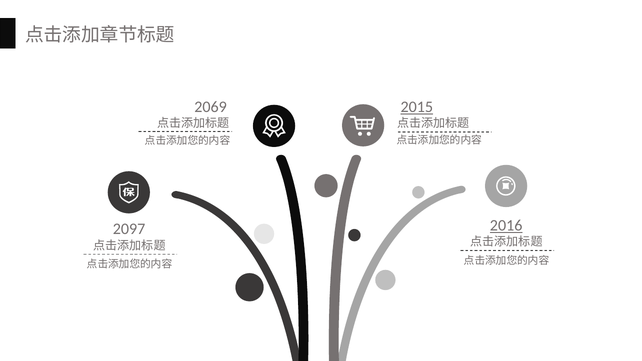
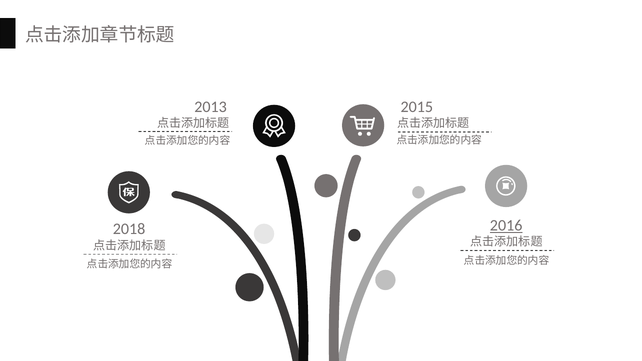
2069: 2069 -> 2013
2015 underline: present -> none
2097: 2097 -> 2018
